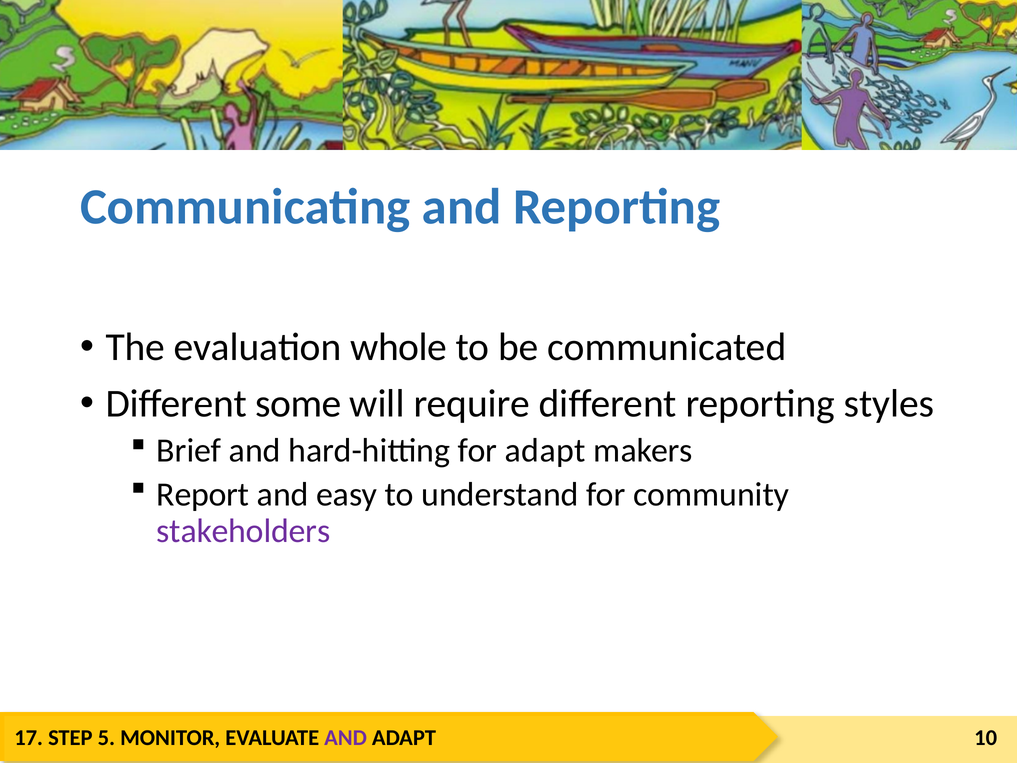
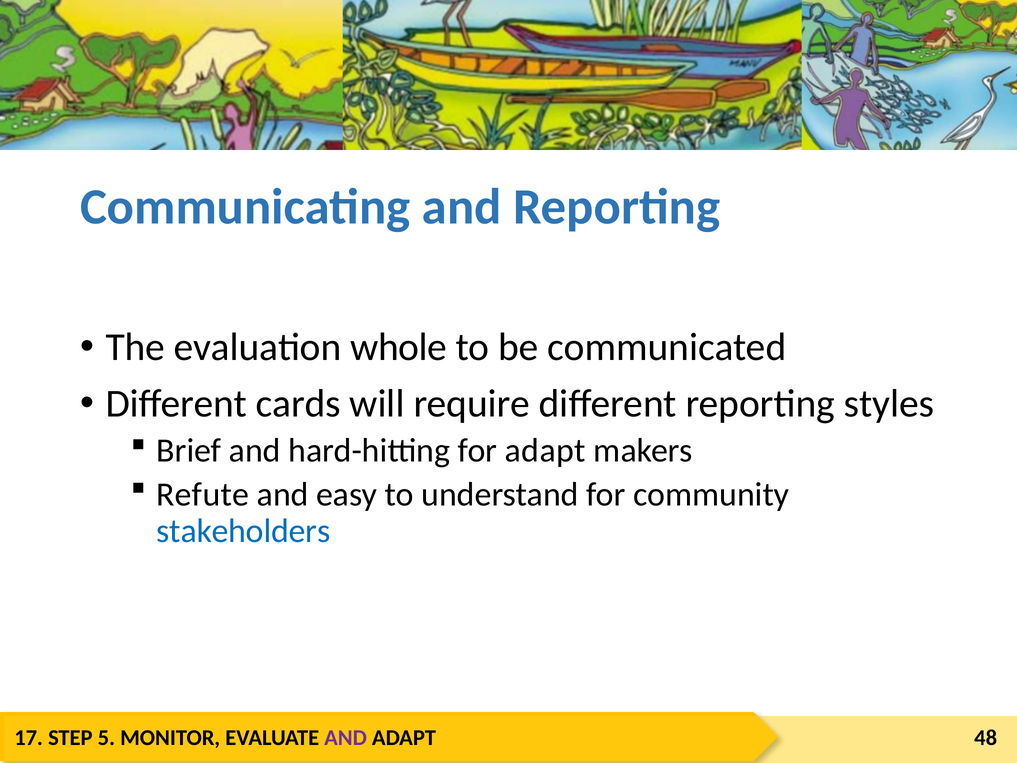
some: some -> cards
Report: Report -> Refute
stakeholders colour: purple -> blue
10: 10 -> 48
